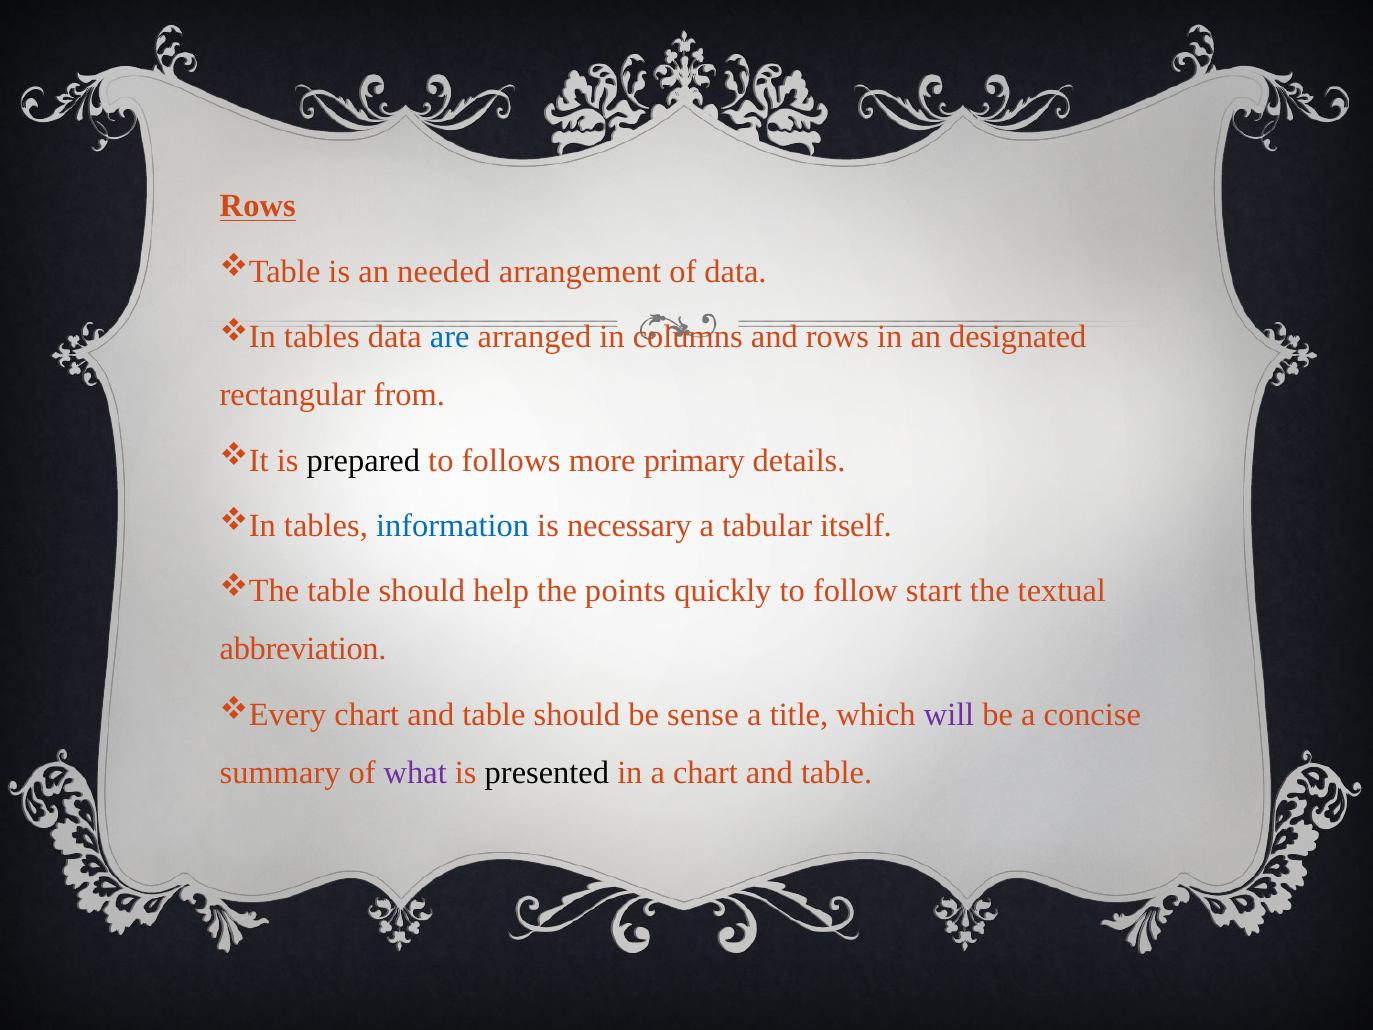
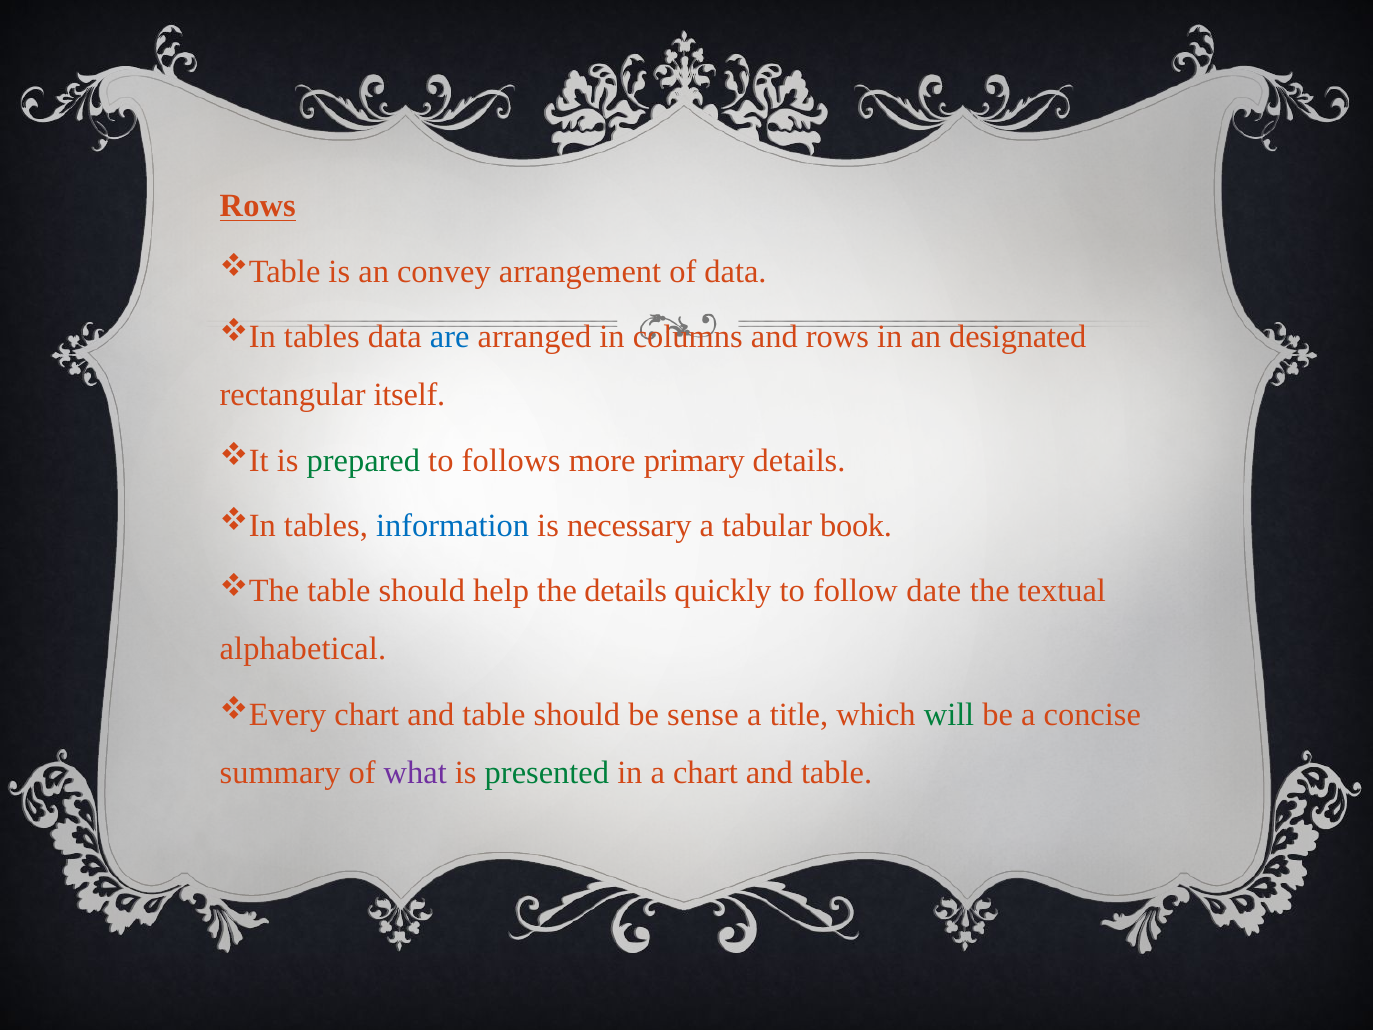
needed: needed -> convey
from: from -> itself
prepared colour: black -> green
itself: itself -> book
the points: points -> details
start: start -> date
abbreviation: abbreviation -> alphabetical
will colour: purple -> green
presented colour: black -> green
